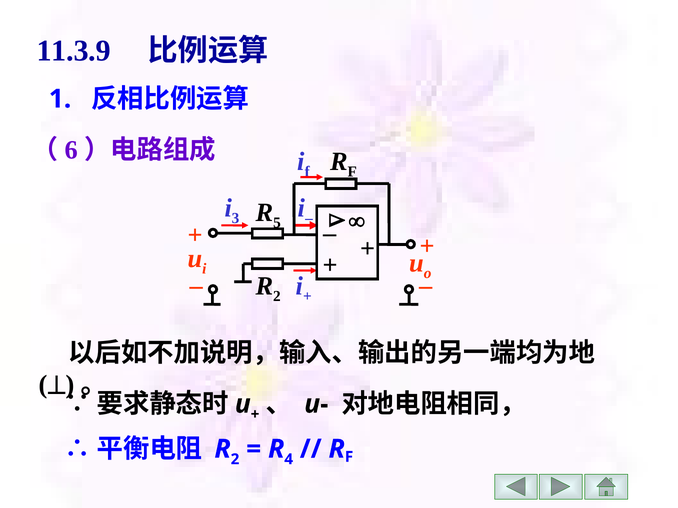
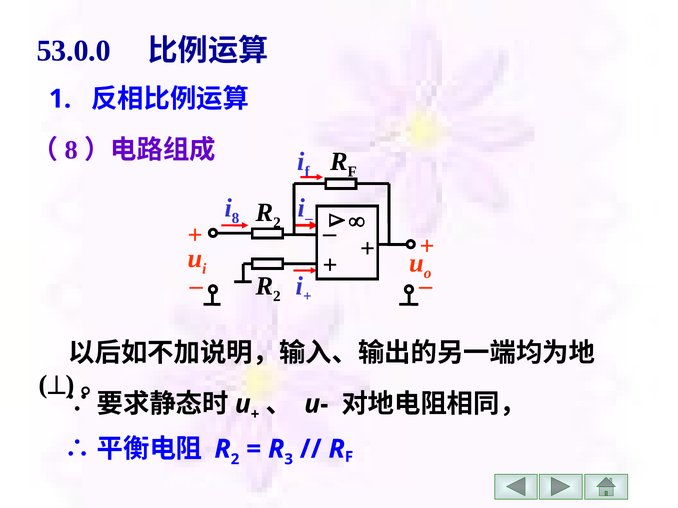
11.3.9: 11.3.9 -> 53.0.0
6 at (71, 150): 6 -> 8
3 at (236, 218): 3 -> 8
5 at (277, 223): 5 -> 2
4: 4 -> 3
